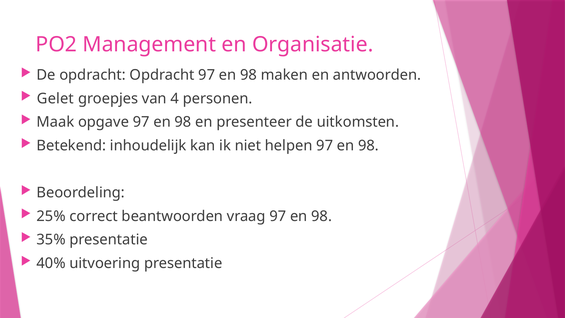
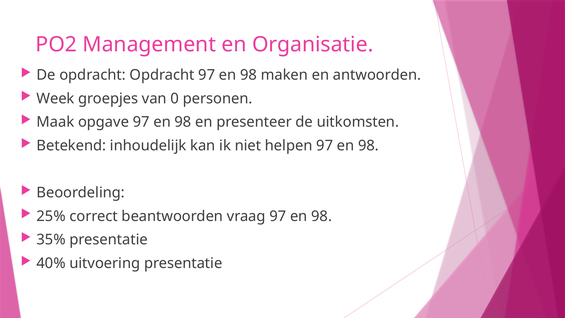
Gelet: Gelet -> Week
4: 4 -> 0
